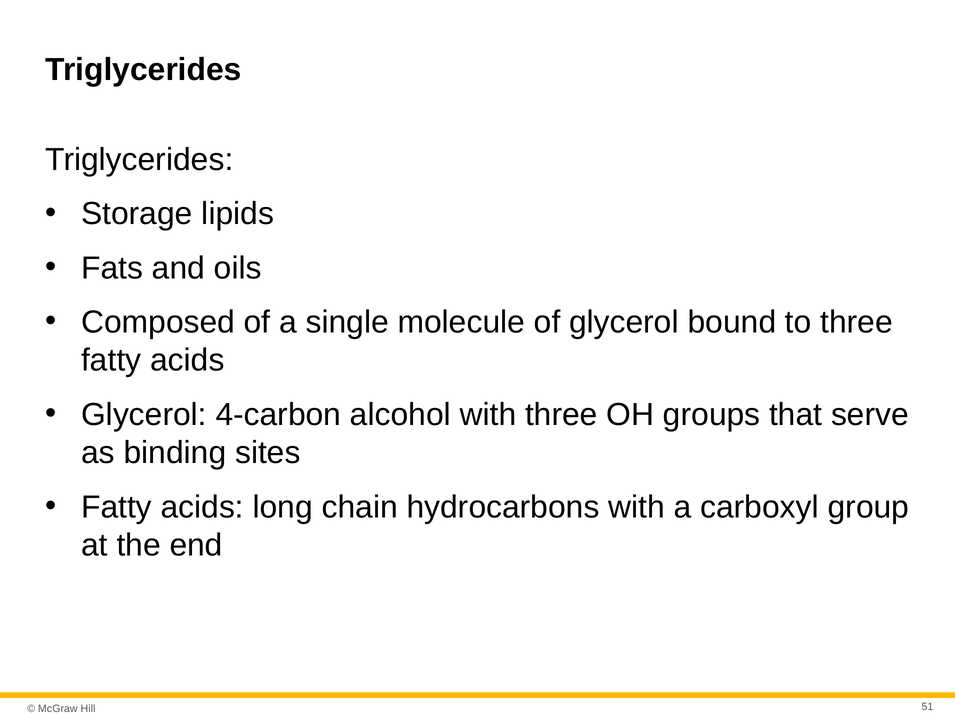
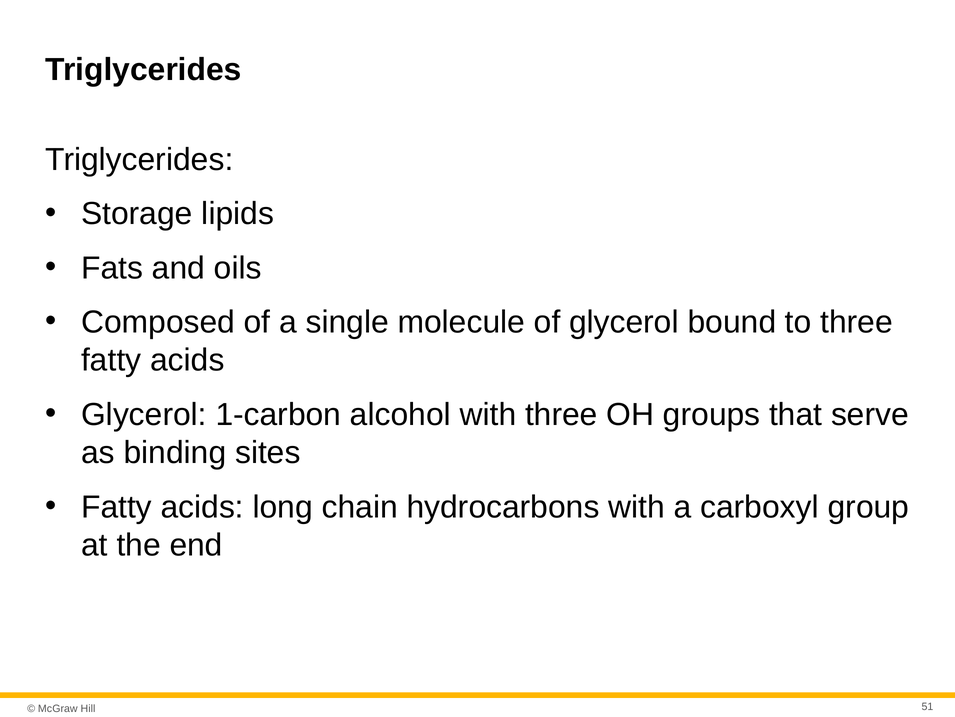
4-carbon: 4-carbon -> 1-carbon
